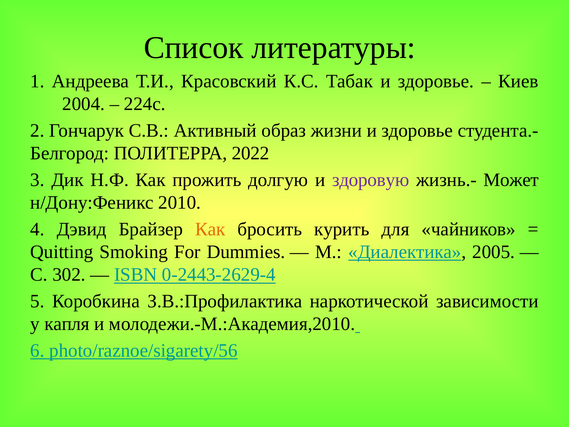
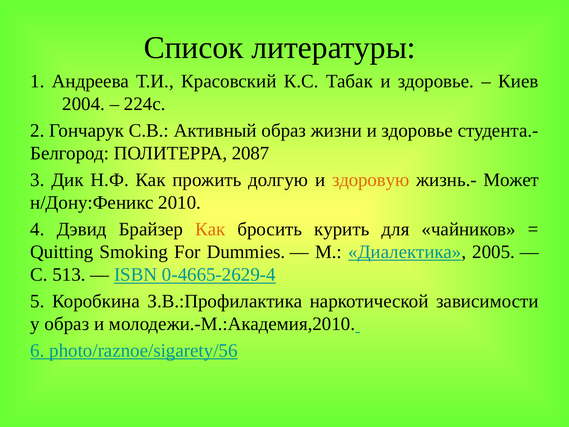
2022: 2022 -> 2087
здоровую colour: purple -> orange
302: 302 -> 513
0-2443-2629-4: 0-2443-2629-4 -> 0-4665-2629-4
у капля: капля -> образ
